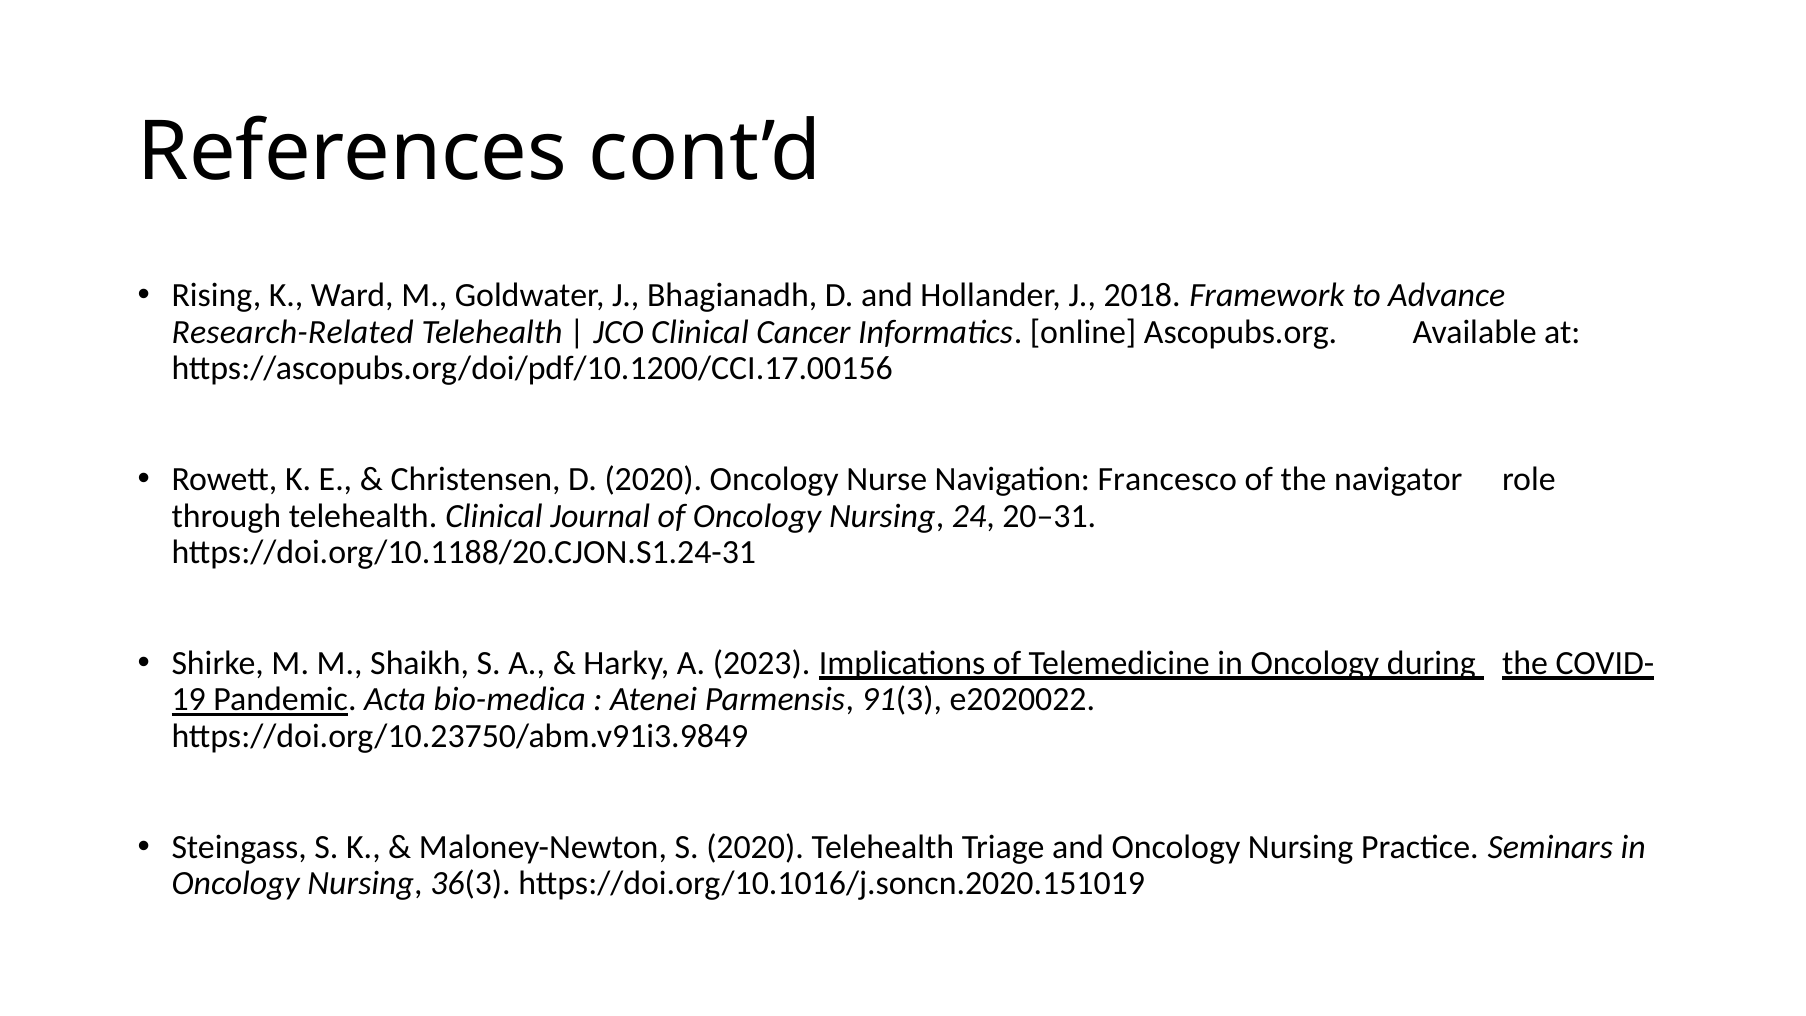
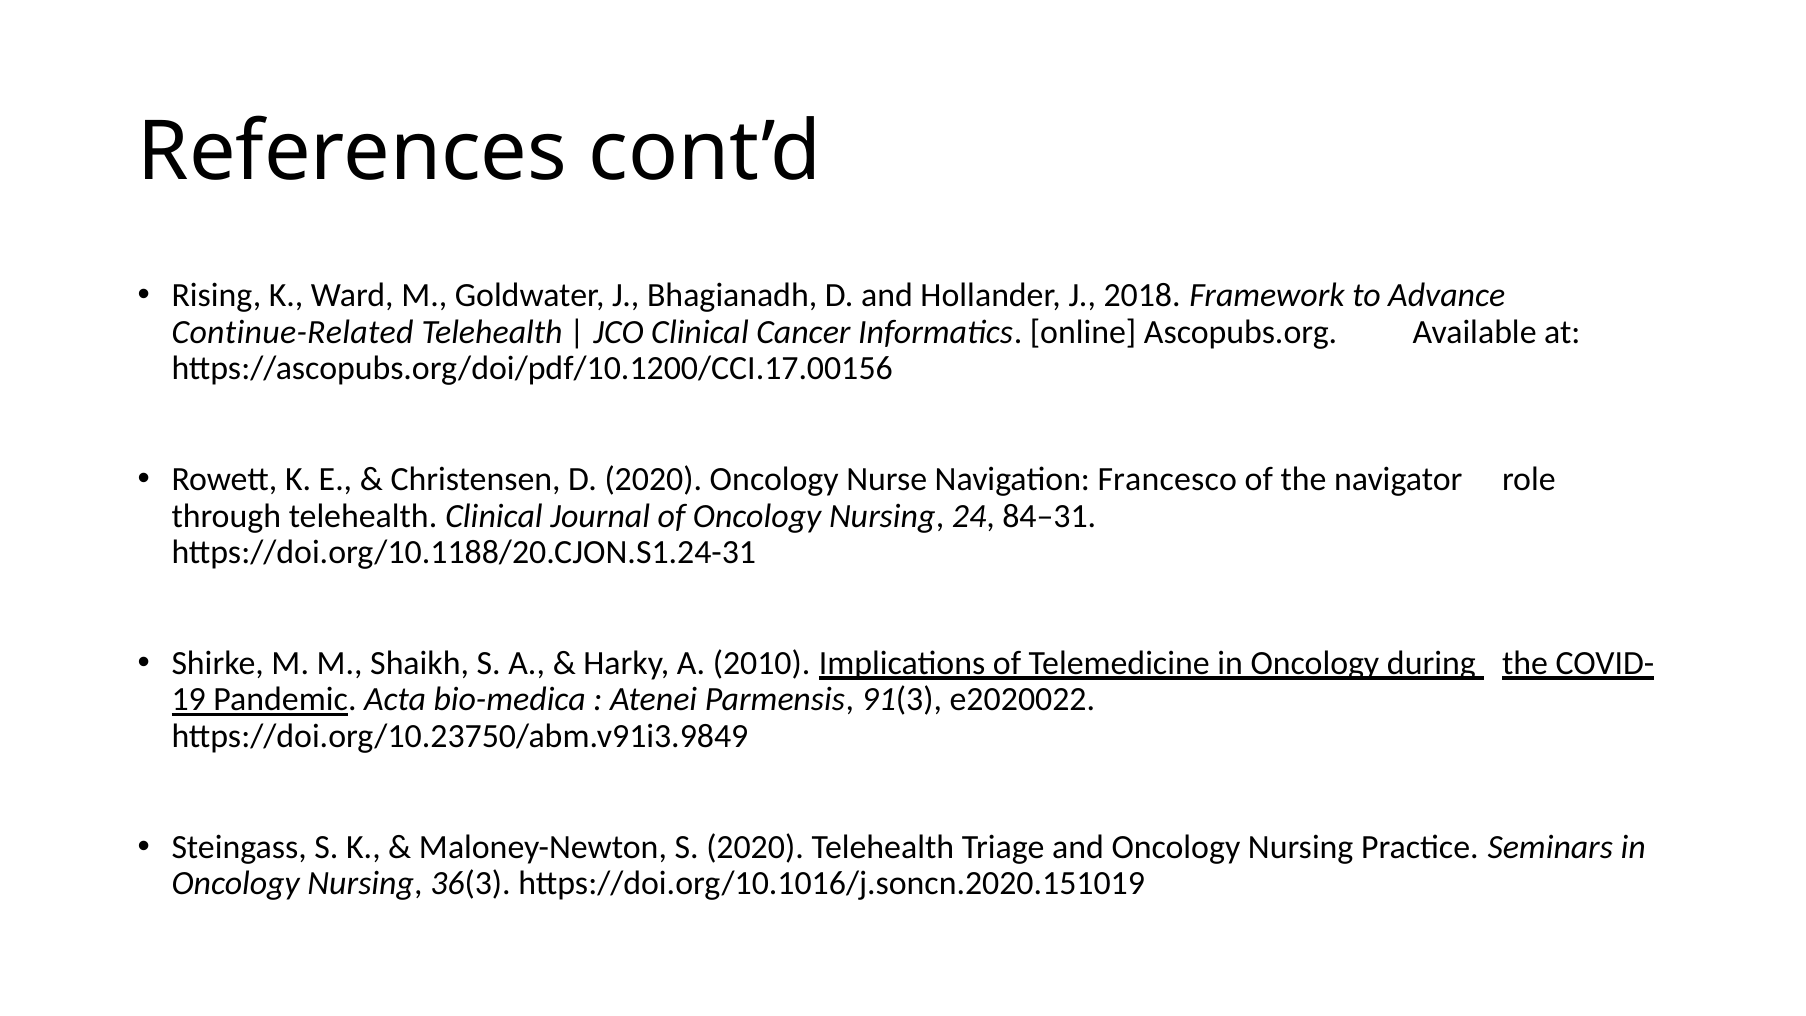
Research-Related: Research-Related -> Continue-Related
20–31: 20–31 -> 84–31
2023: 2023 -> 2010
